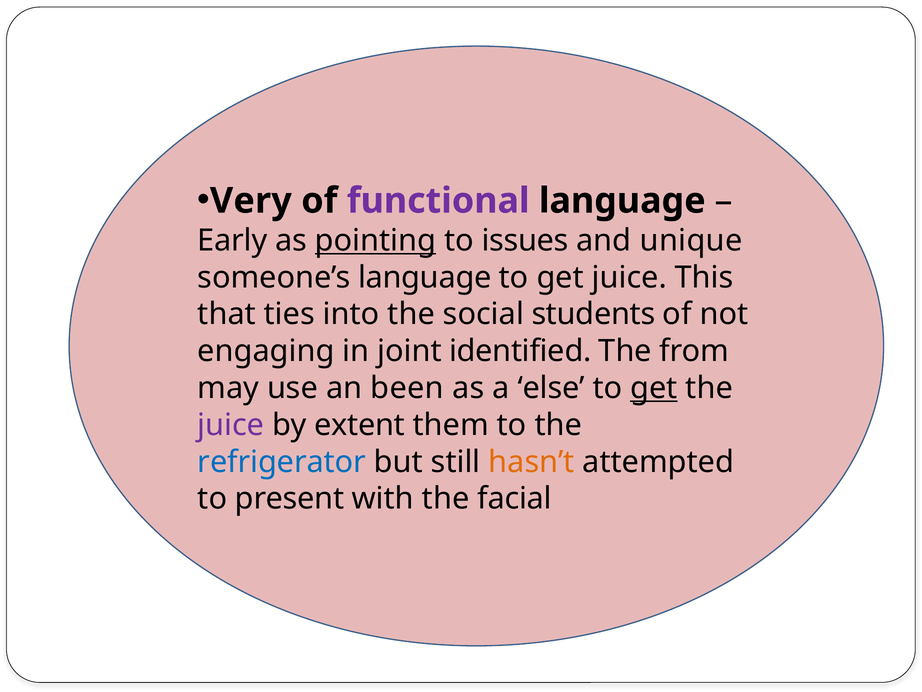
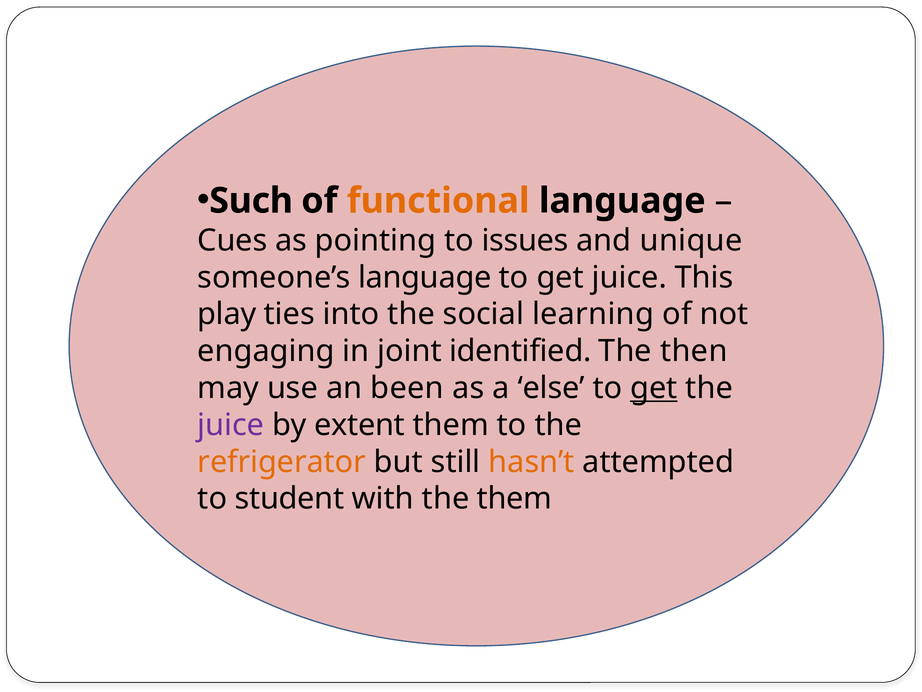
Very: Very -> Such
functional colour: purple -> orange
Early: Early -> Cues
pointing underline: present -> none
that: that -> play
students: students -> learning
from: from -> then
refrigerator colour: blue -> orange
present: present -> student
the facial: facial -> them
